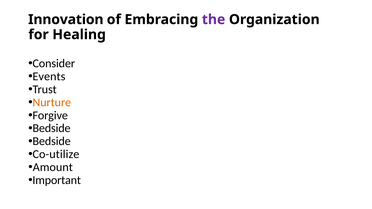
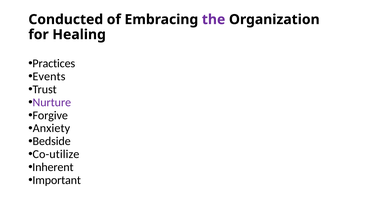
Innovation: Innovation -> Conducted
Consider: Consider -> Practices
Nurture colour: orange -> purple
Bedside at (52, 128): Bedside -> Anxiety
Amount: Amount -> Inherent
